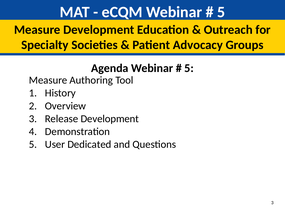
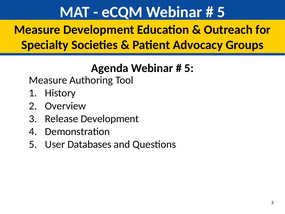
Dedicated: Dedicated -> Databases
